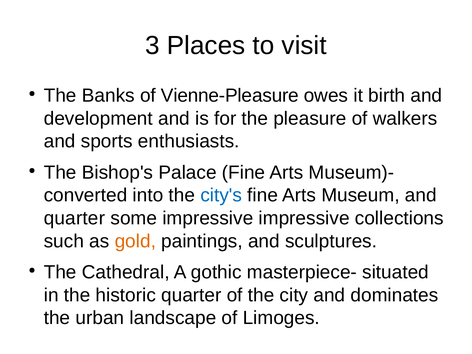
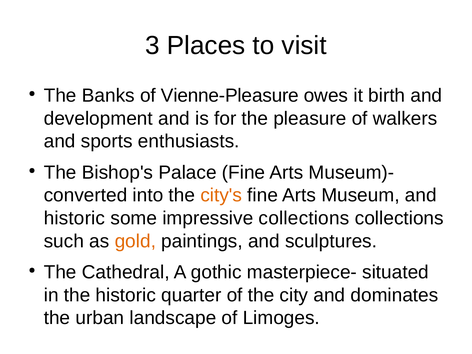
city's colour: blue -> orange
quarter at (74, 218): quarter -> historic
impressive impressive: impressive -> collections
